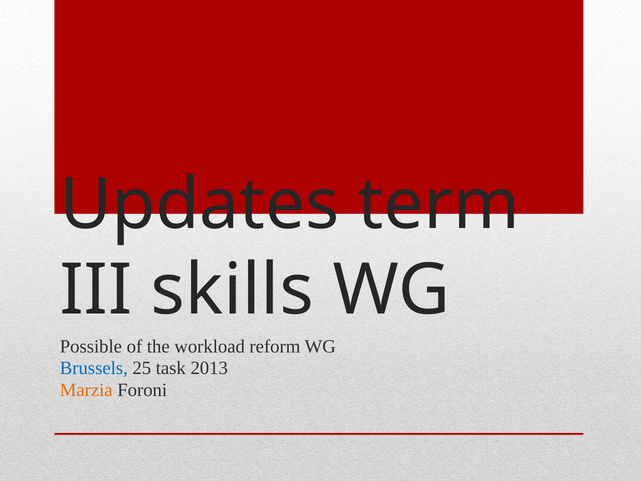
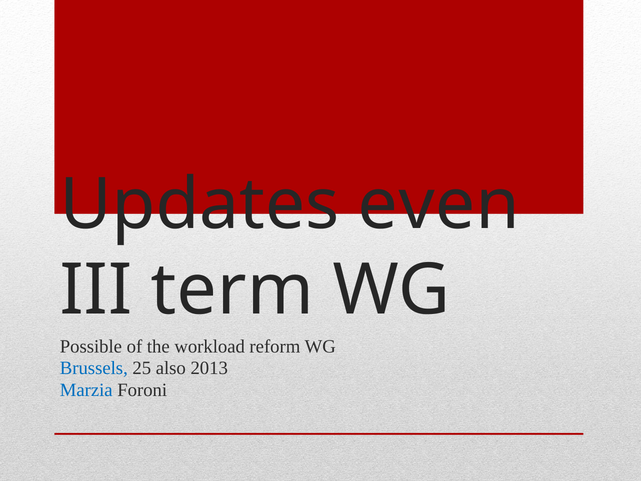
term: term -> even
skills: skills -> term
task: task -> also
Marzia colour: orange -> blue
